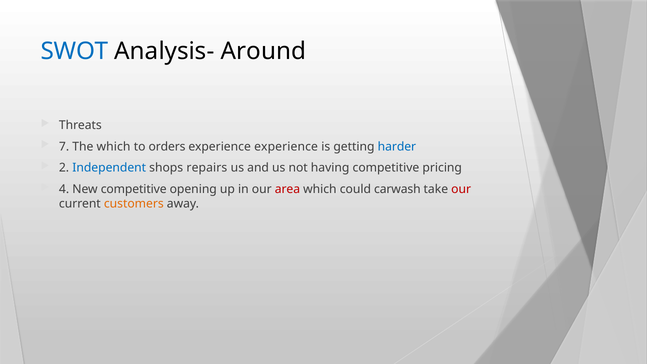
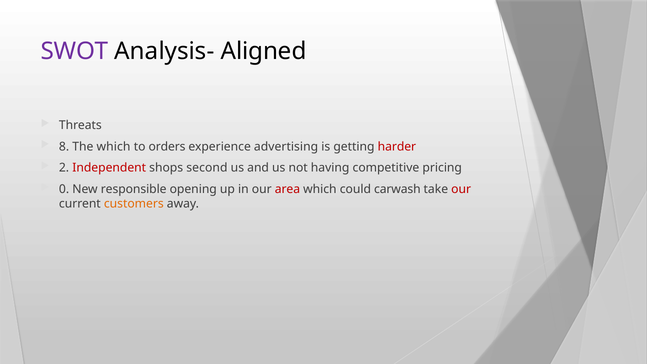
SWOT colour: blue -> purple
Around: Around -> Aligned
7: 7 -> 8
experience experience: experience -> advertising
harder colour: blue -> red
Independent colour: blue -> red
repairs: repairs -> second
4: 4 -> 0
New competitive: competitive -> responsible
